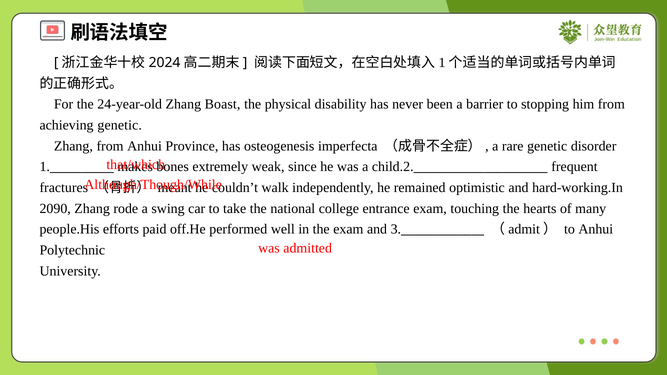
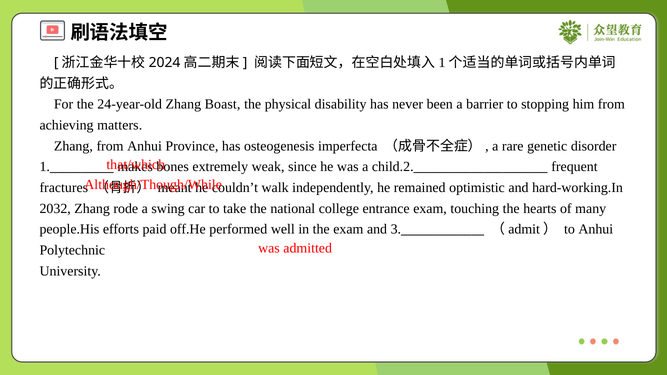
achieving genetic: genetic -> matters
2090: 2090 -> 2032
